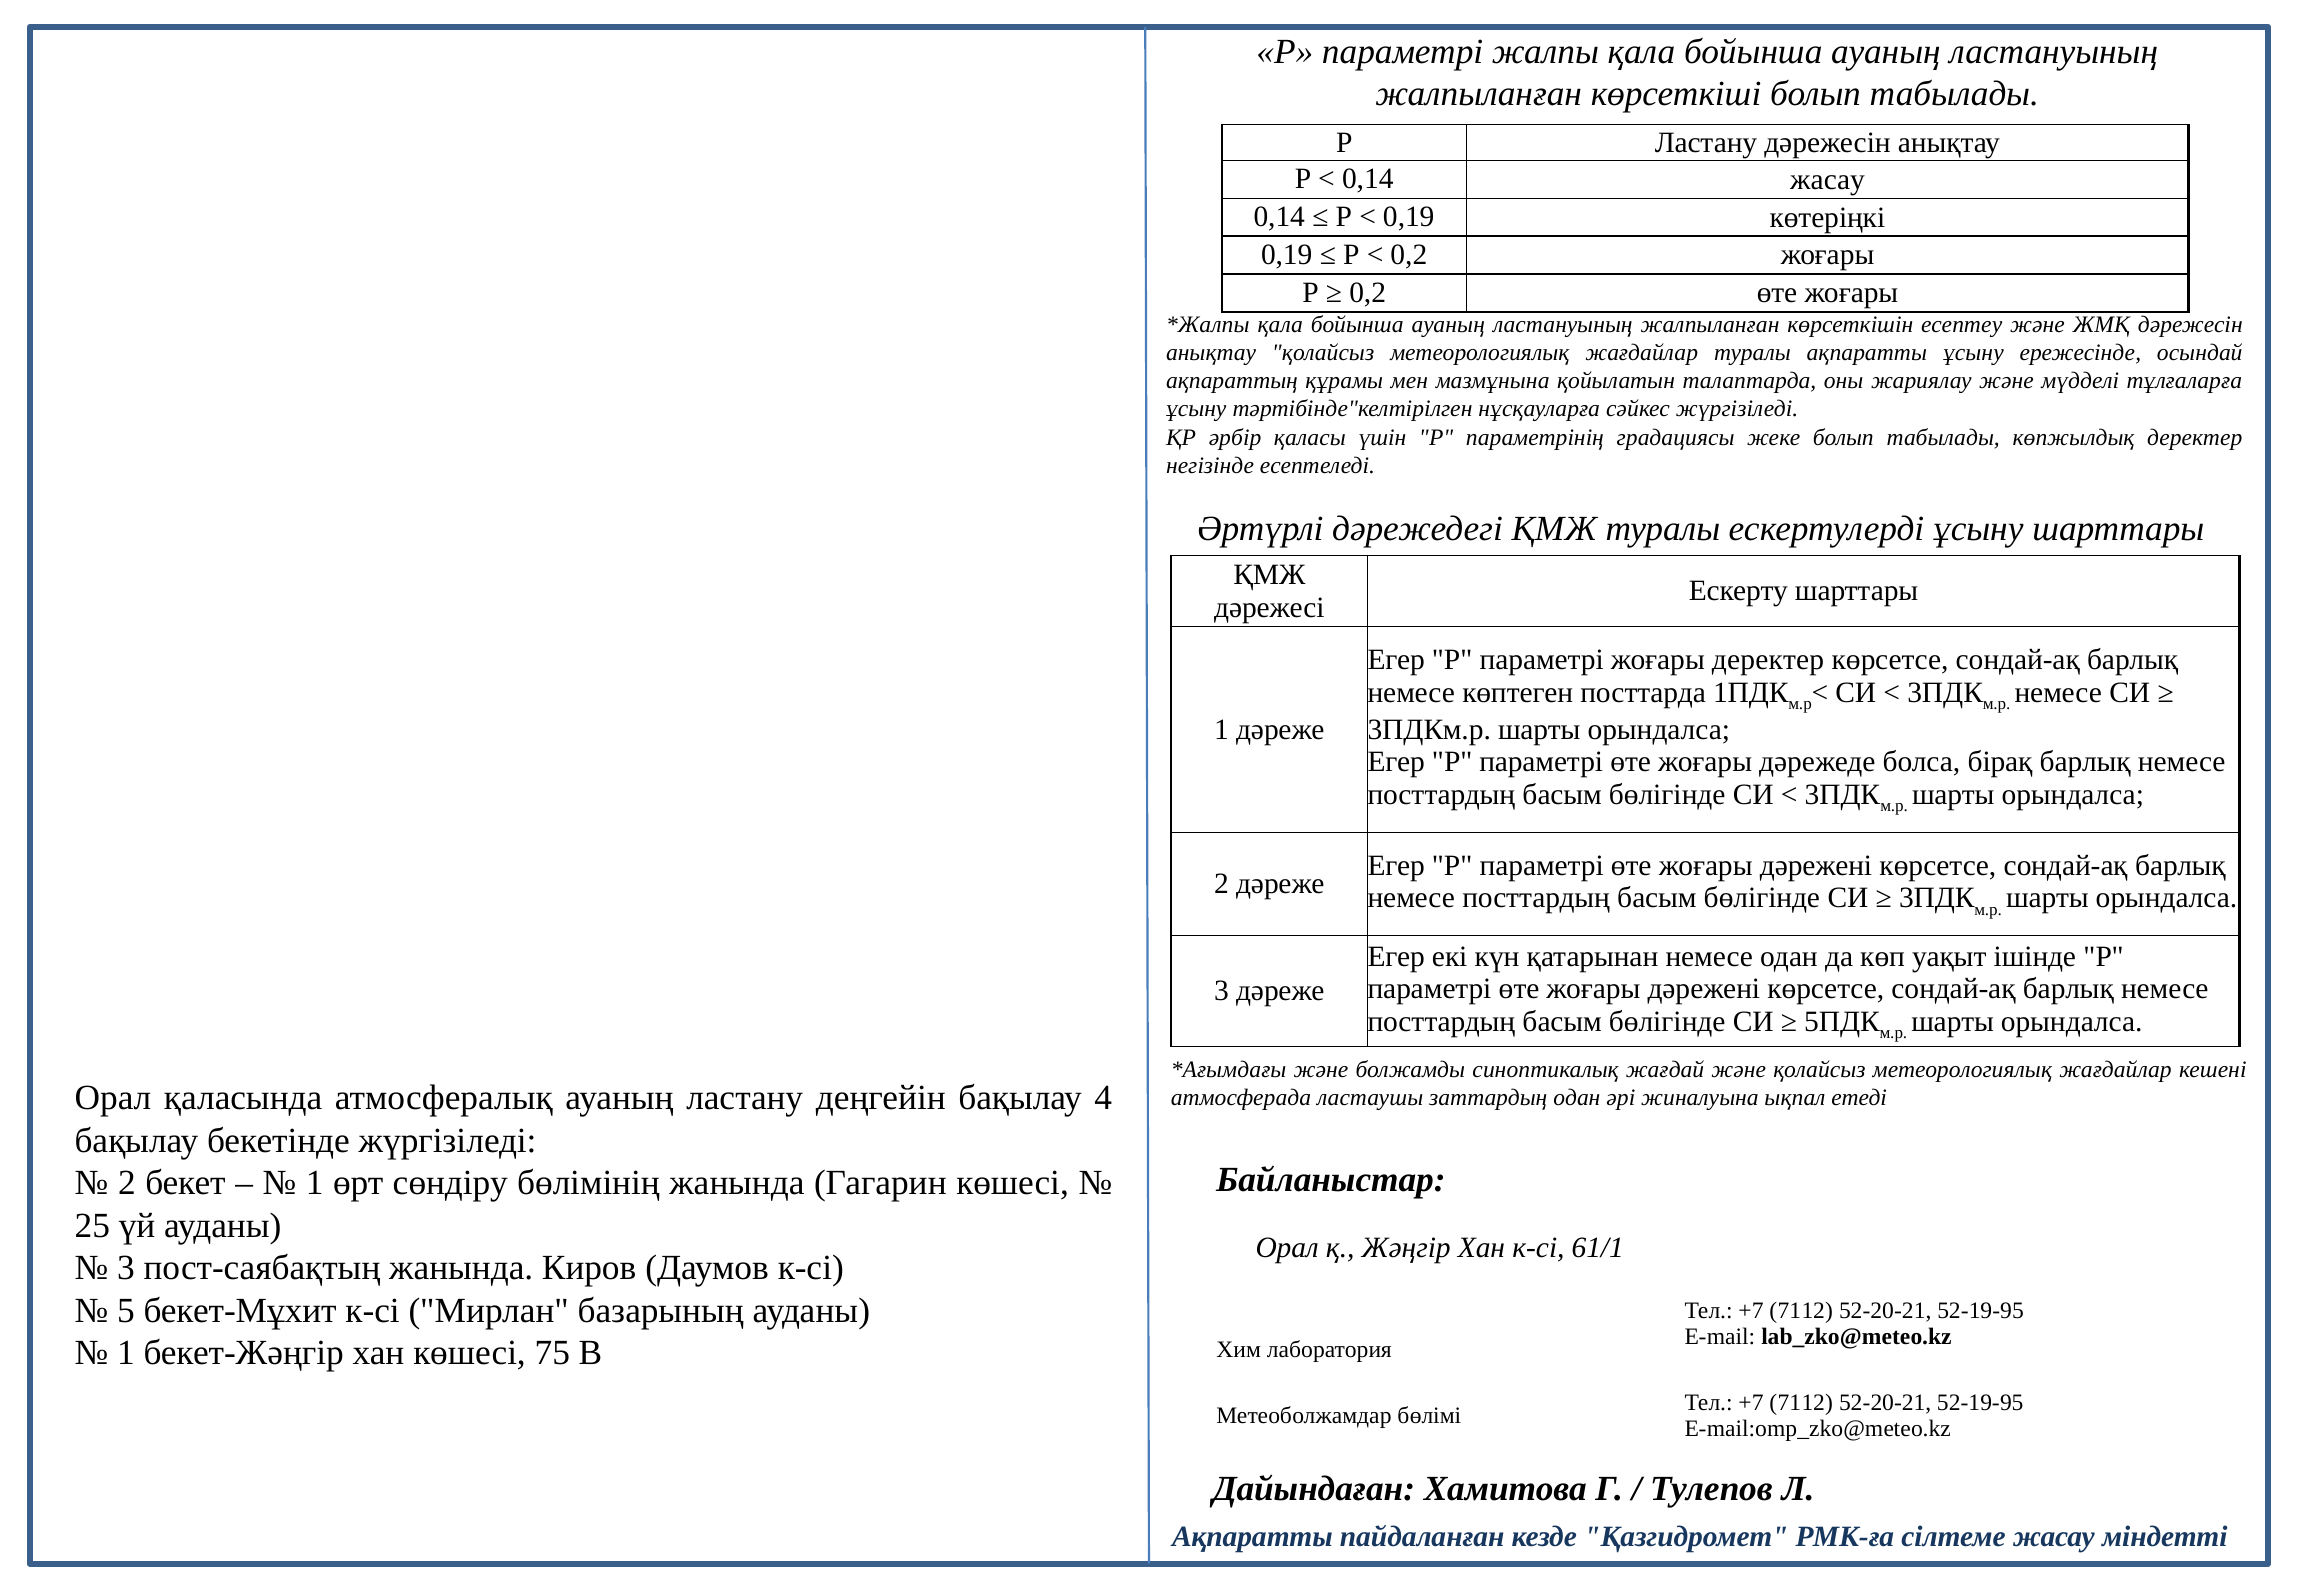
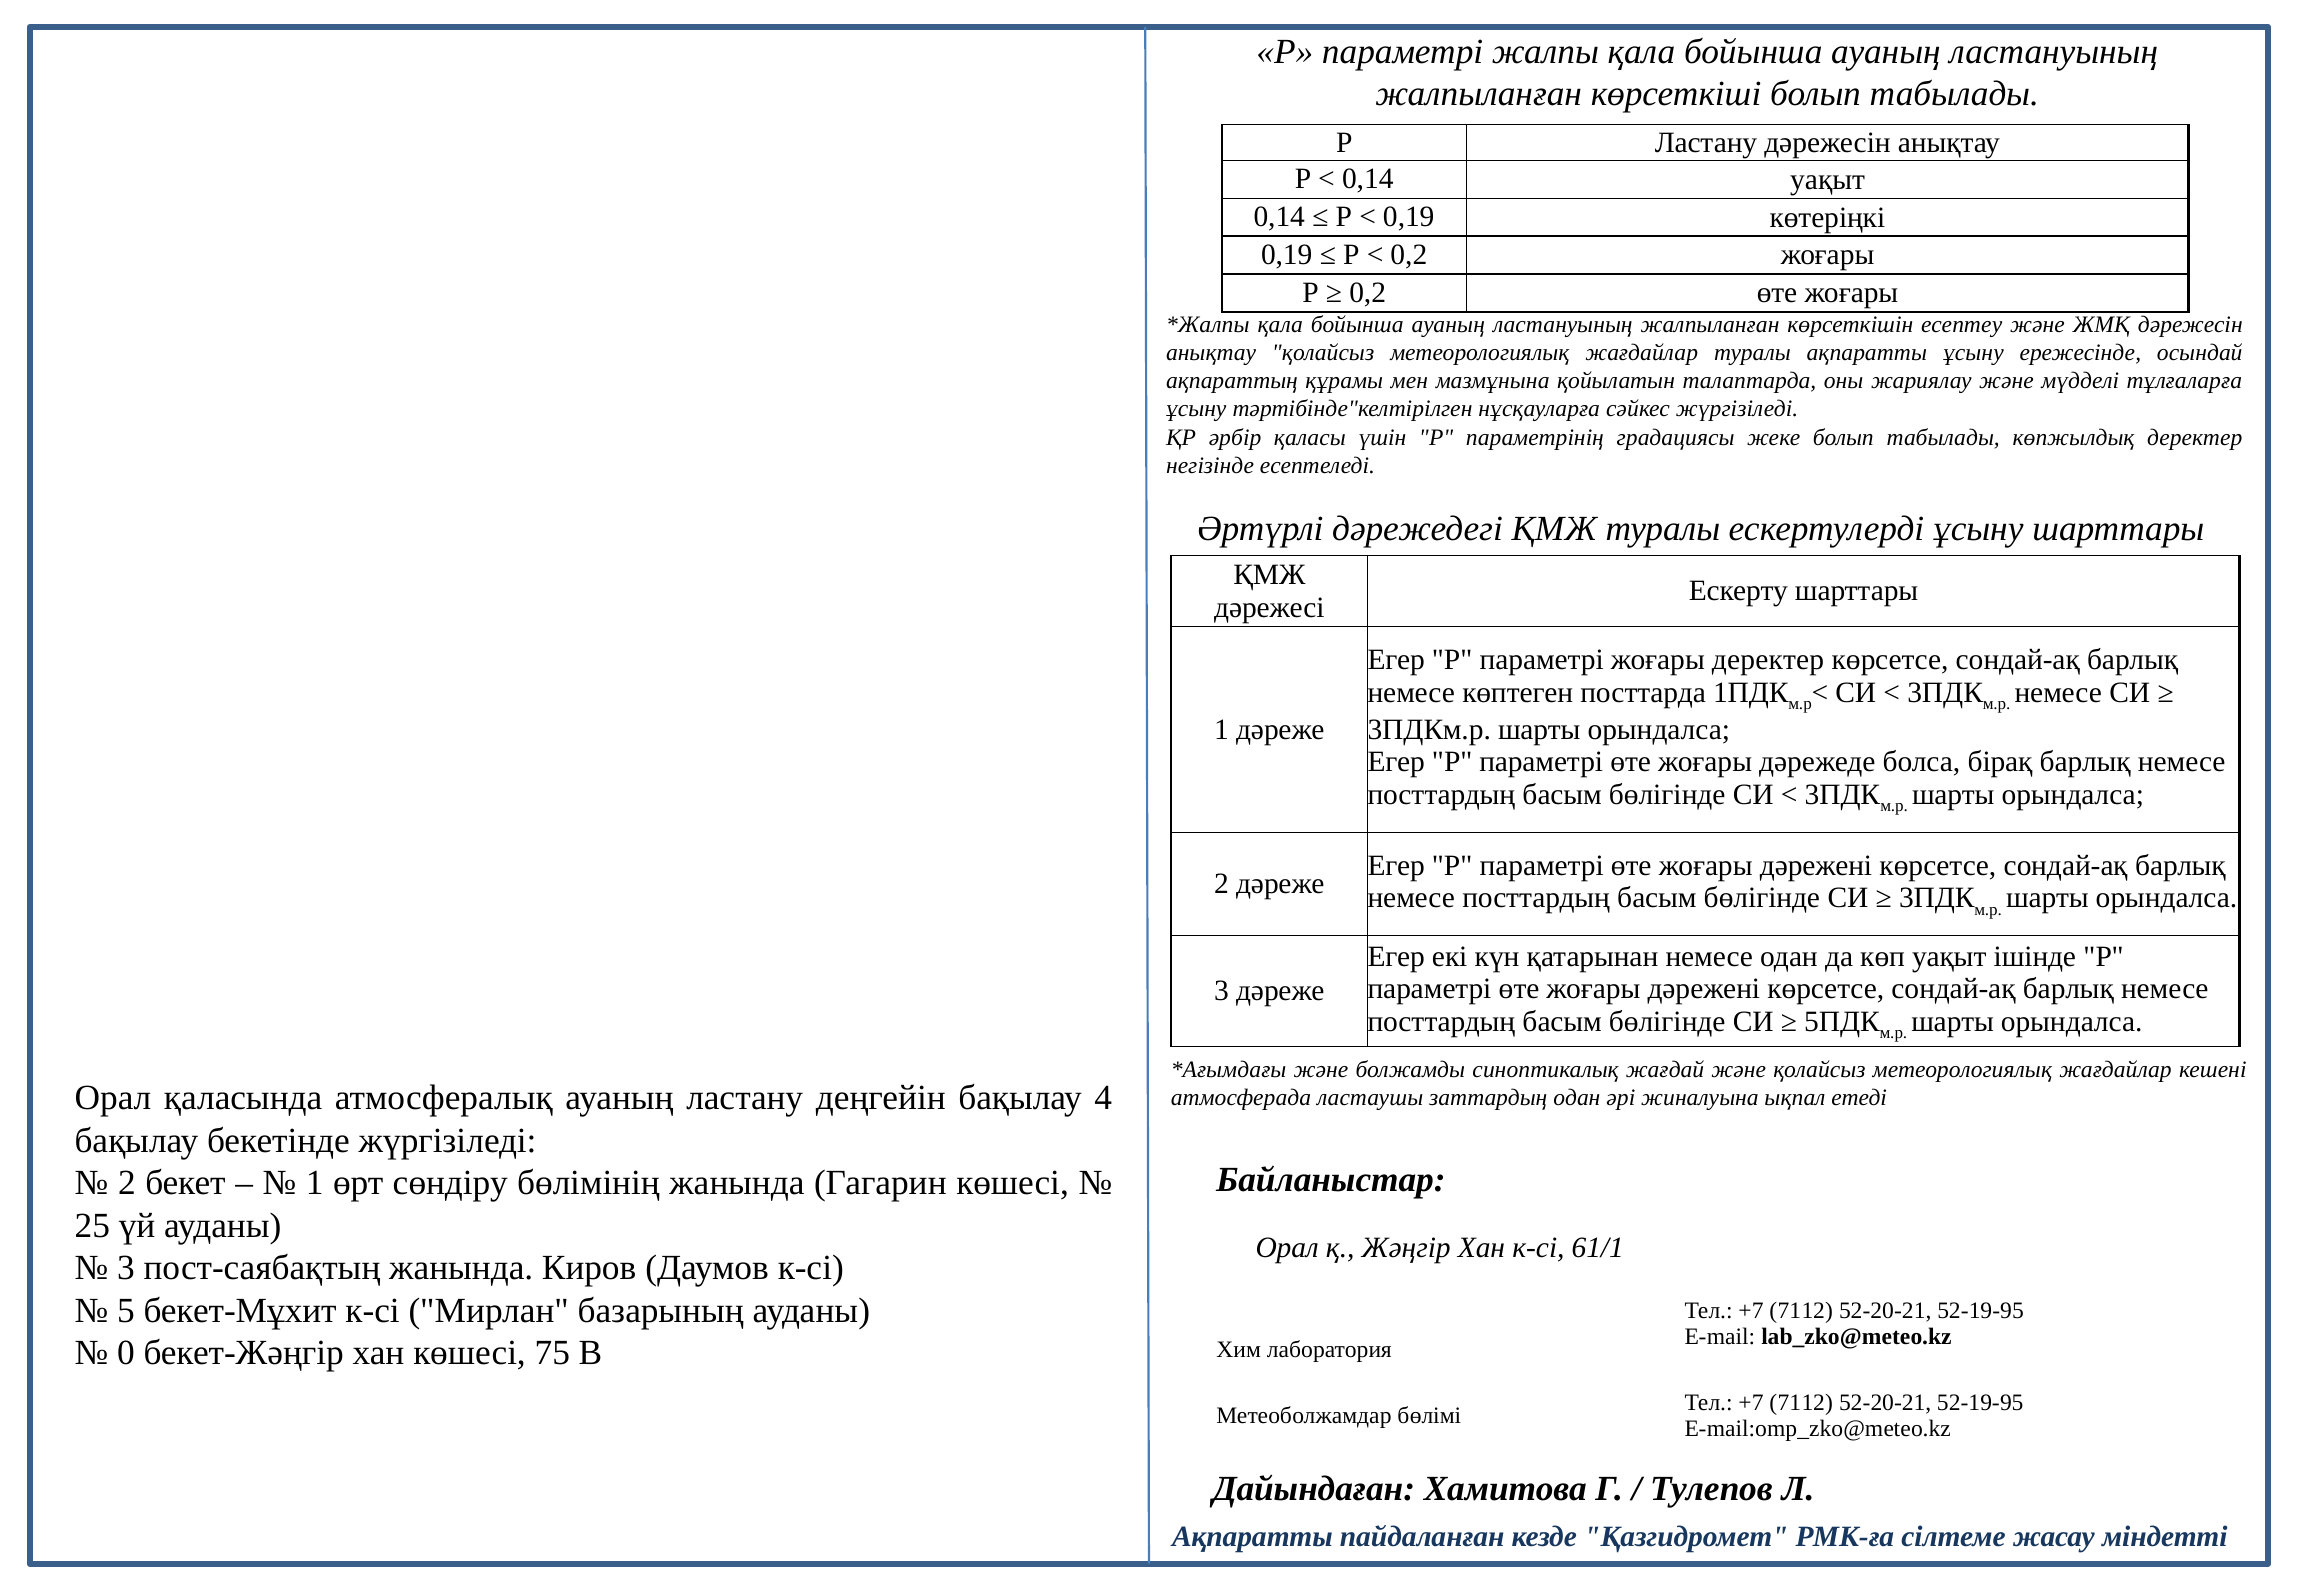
0,14 жасау: жасау -> уақыт
1 at (126, 1353): 1 -> 0
